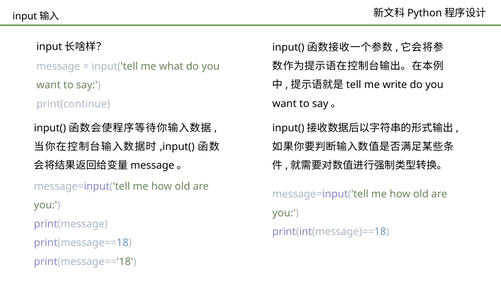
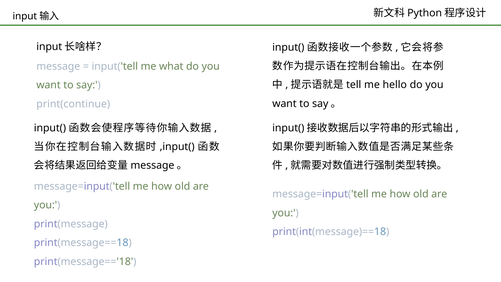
write: write -> hello
